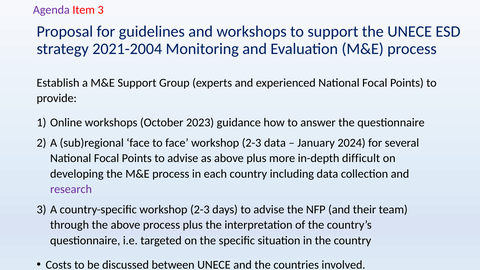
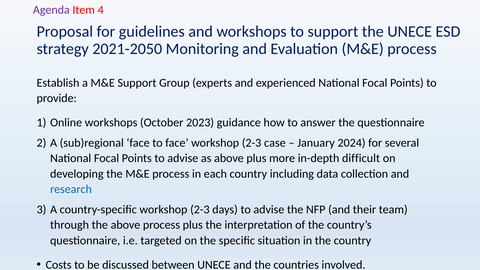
Item 3: 3 -> 4
2021-2004: 2021-2004 -> 2021-2050
2-3 data: data -> case
research colour: purple -> blue
